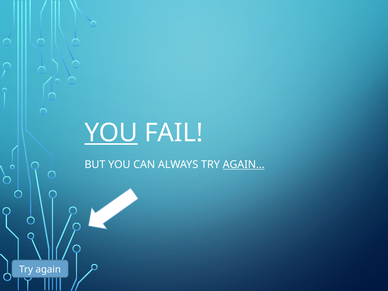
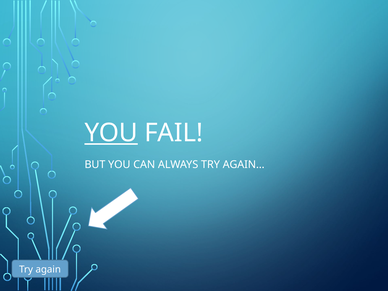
AGAIN… underline: present -> none
